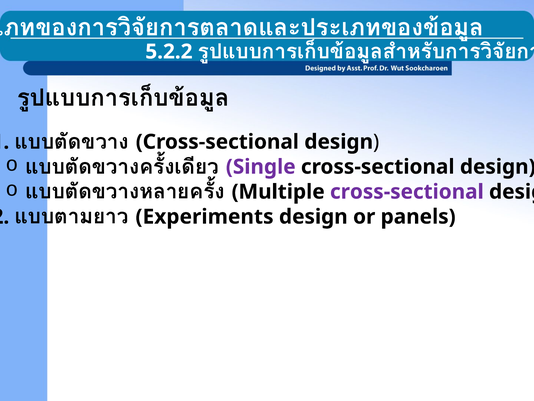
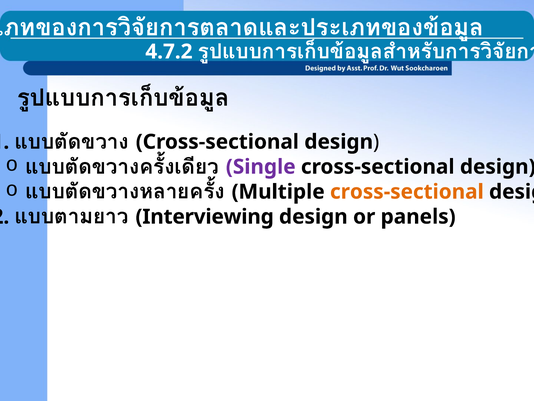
5.2.2: 5.2.2 -> 4.7.2
cross-sectional at (407, 192) colour: purple -> orange
Experiments: Experiments -> Interviewing
